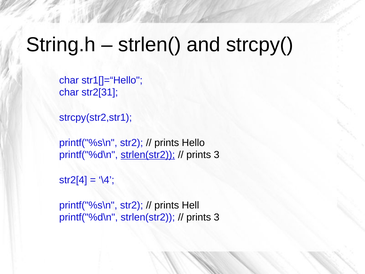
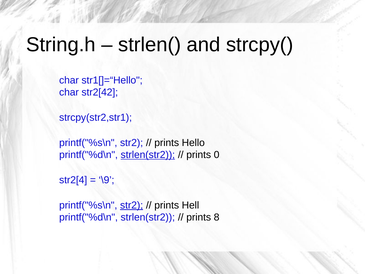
str2[31: str2[31 -> str2[42
3 at (217, 155): 3 -> 0
\4: \4 -> \9
str2 at (132, 205) underline: none -> present
3 at (217, 217): 3 -> 8
